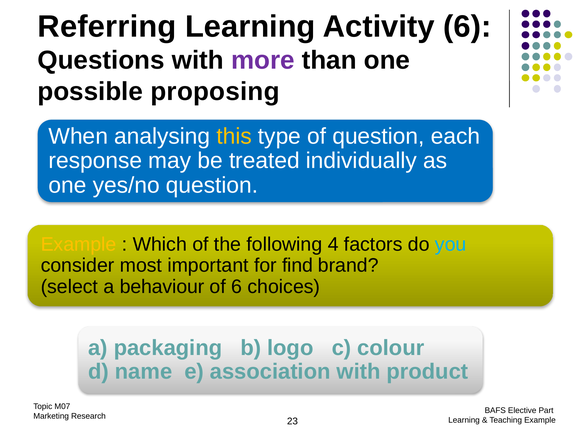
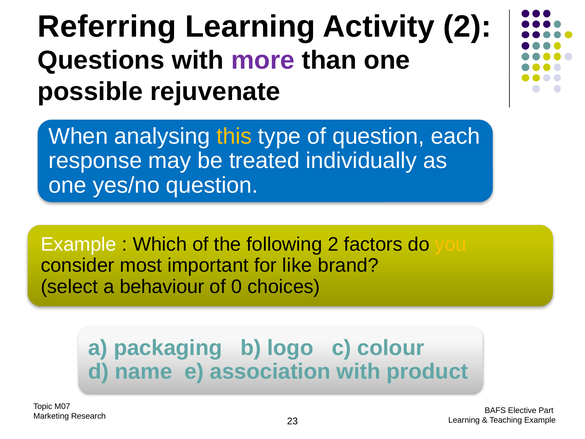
Activity 6: 6 -> 2
proposing: proposing -> rejuvenate
Example at (79, 244) colour: yellow -> white
following 4: 4 -> 2
you colour: light blue -> yellow
find: find -> like
of 6: 6 -> 0
